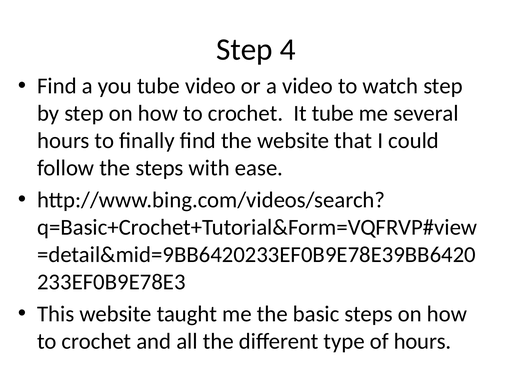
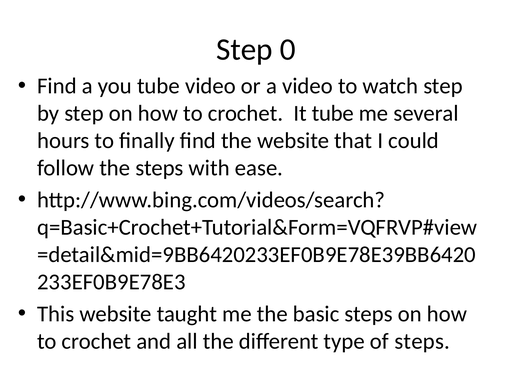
4: 4 -> 0
of hours: hours -> steps
